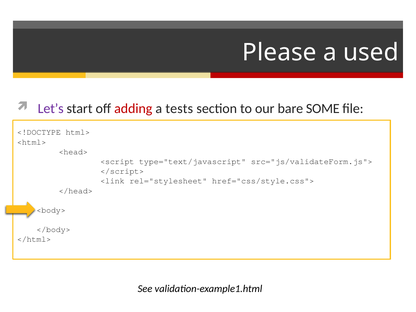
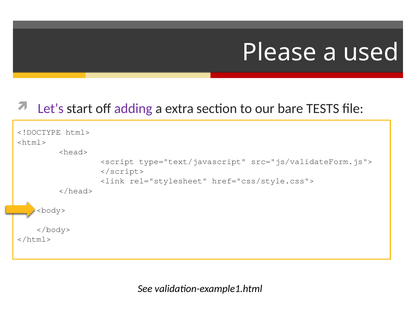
adding colour: red -> purple
tests: tests -> extra
SOME: SOME -> TESTS
